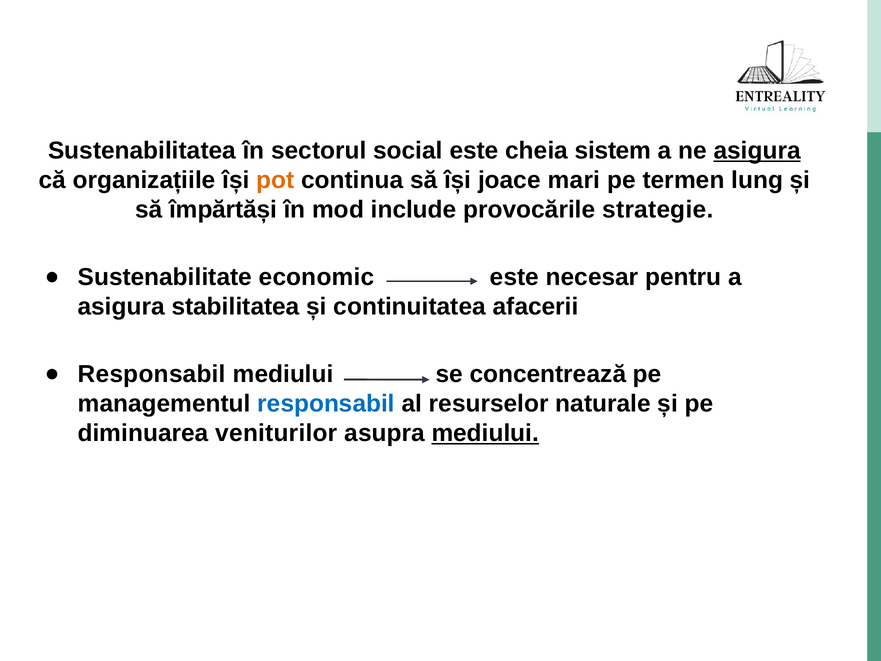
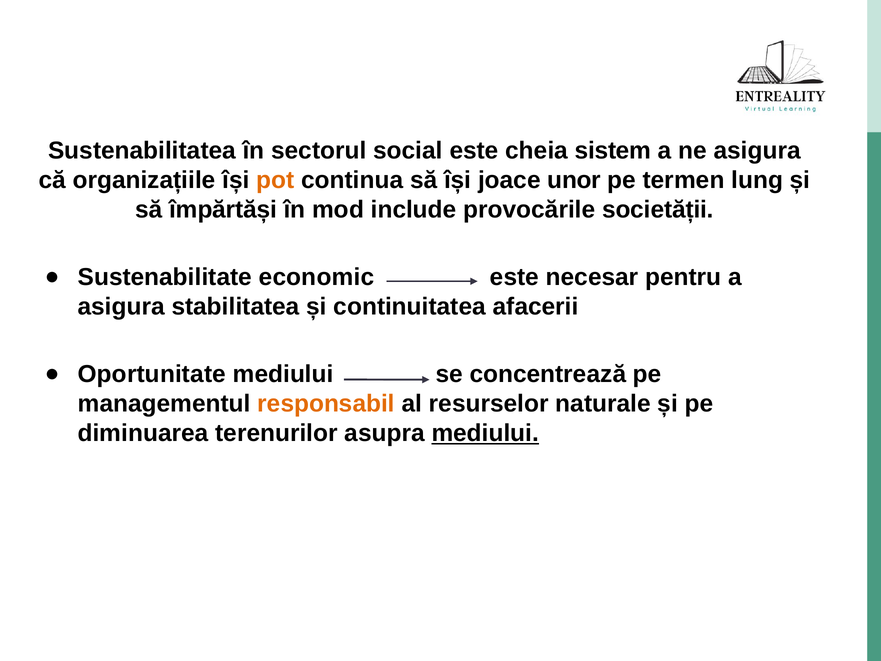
asigura at (757, 151) underline: present -> none
mari: mari -> unor
strategie: strategie -> societății
Responsabil at (152, 374): Responsabil -> Oportunitate
responsabil at (326, 404) colour: blue -> orange
veniturilor: veniturilor -> terenurilor
